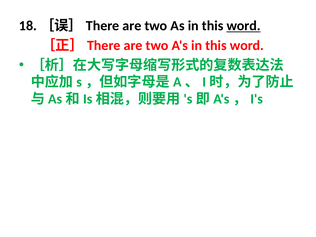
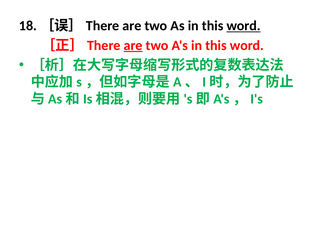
are at (133, 46) underline: none -> present
